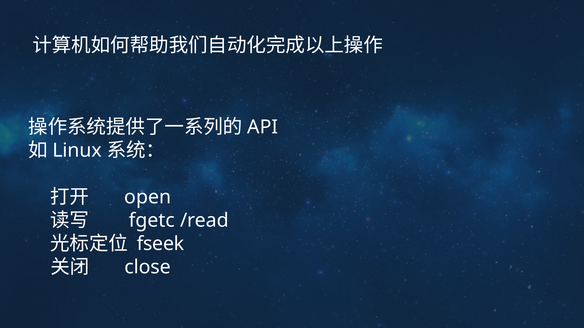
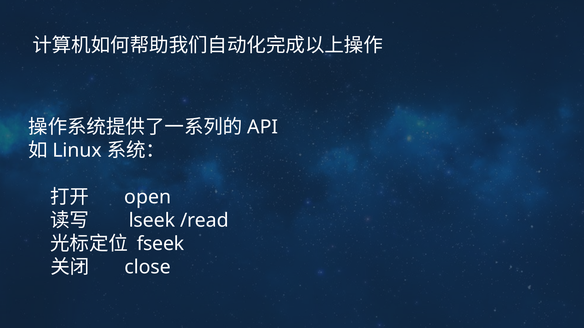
fgetc: fgetc -> lseek
